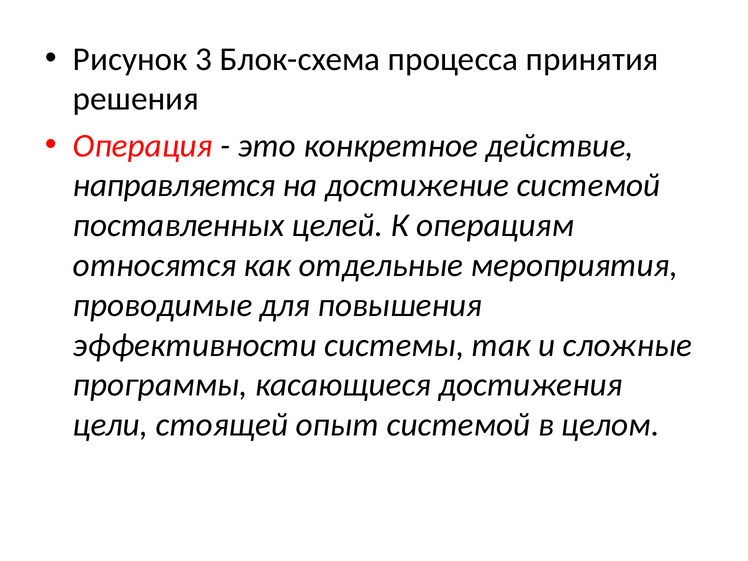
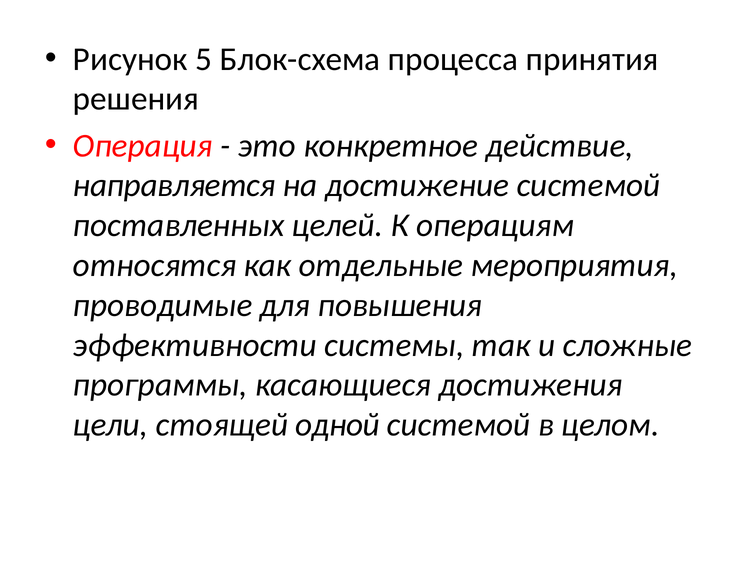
3: 3 -> 5
опыт: опыт -> одной
